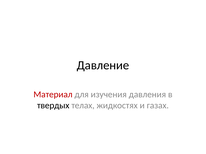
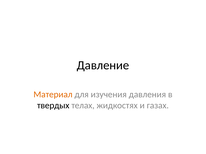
Материал colour: red -> orange
